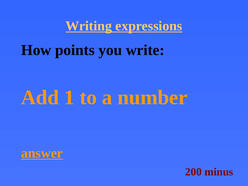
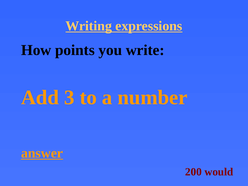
1: 1 -> 3
minus: minus -> would
